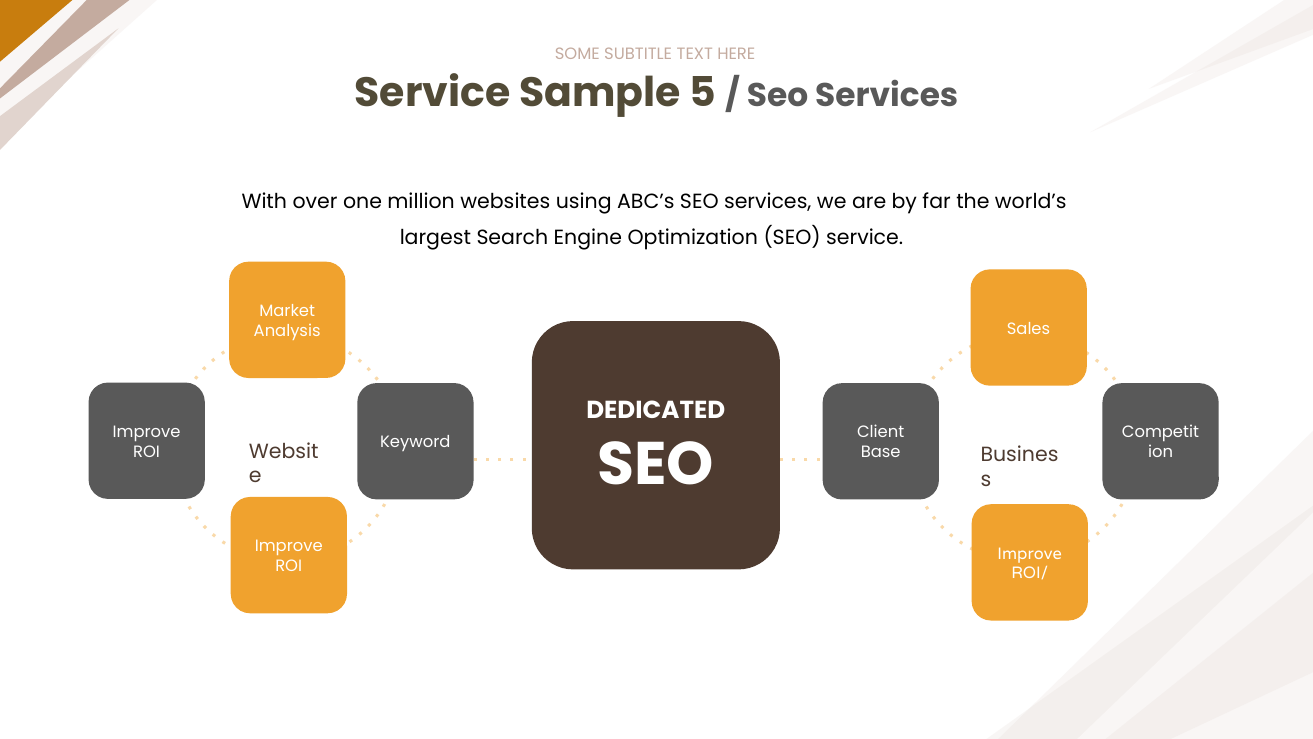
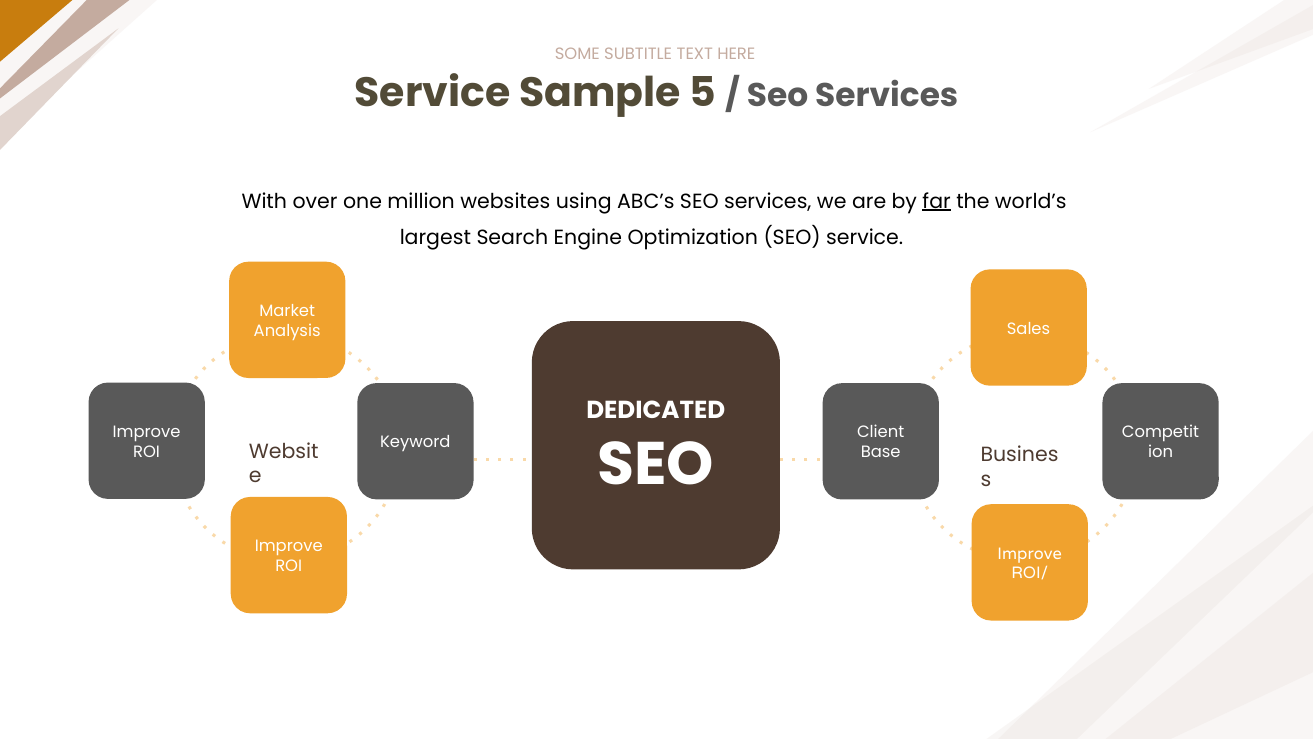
far underline: none -> present
